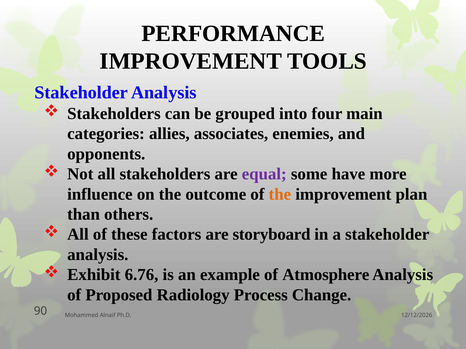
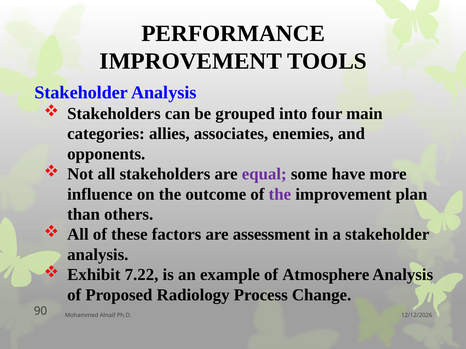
the at (280, 194) colour: orange -> purple
storyboard: storyboard -> assessment
6.76: 6.76 -> 7.22
